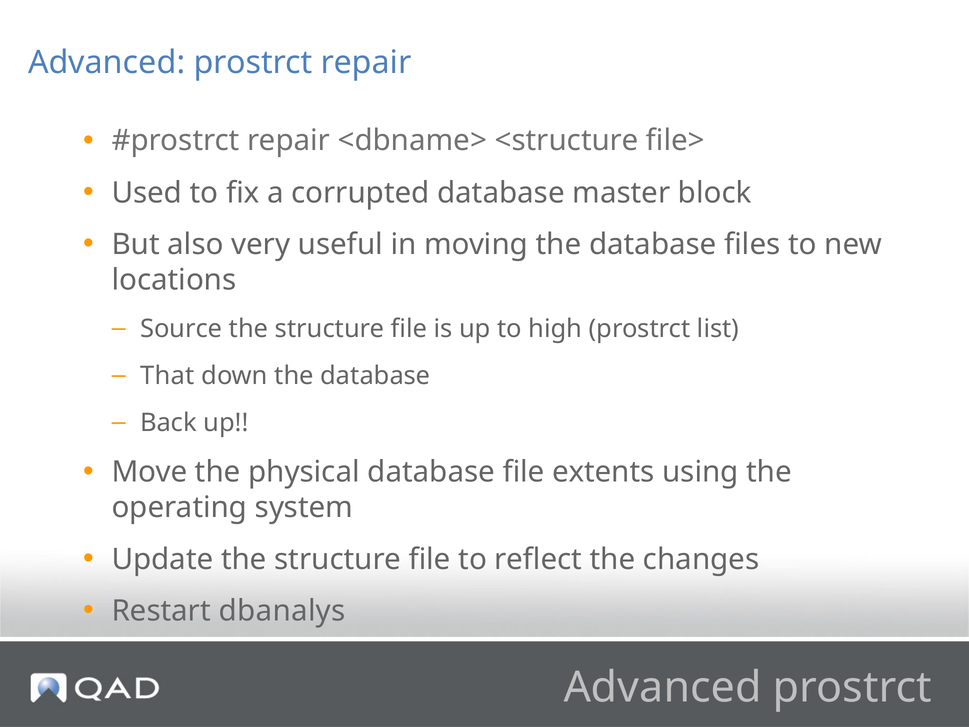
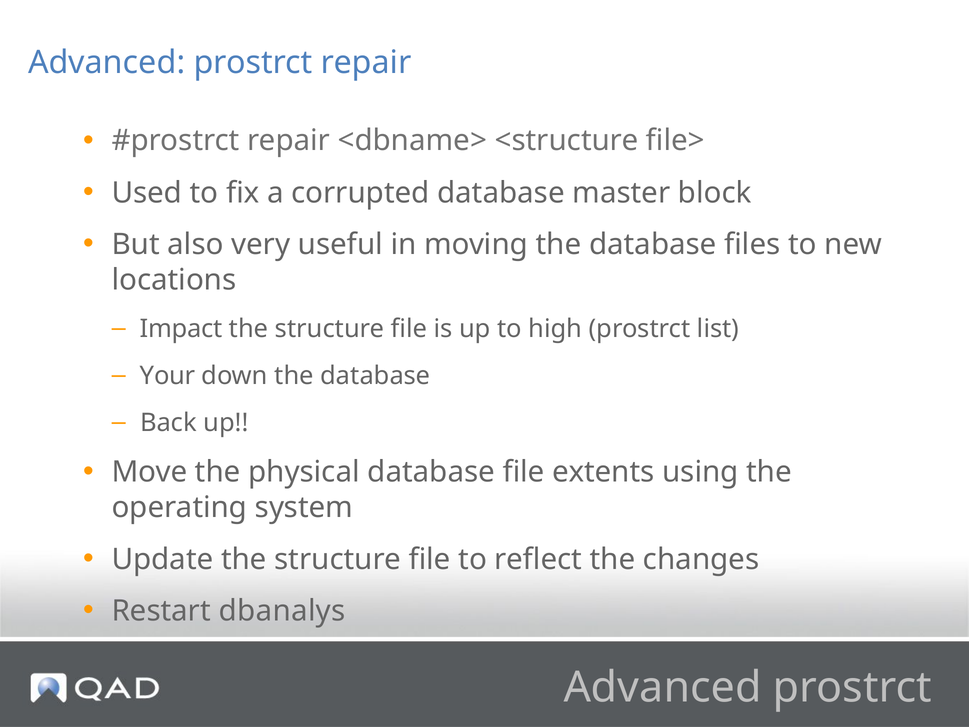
Source: Source -> Impact
That: That -> Your
